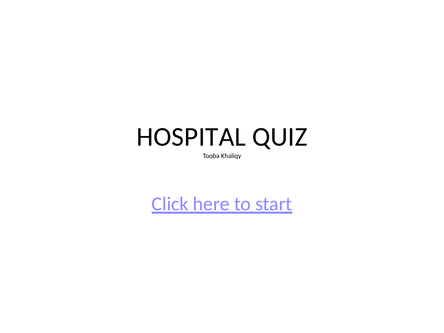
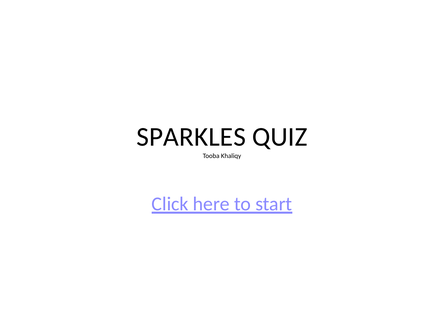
HOSPITAL: HOSPITAL -> SPARKLES
